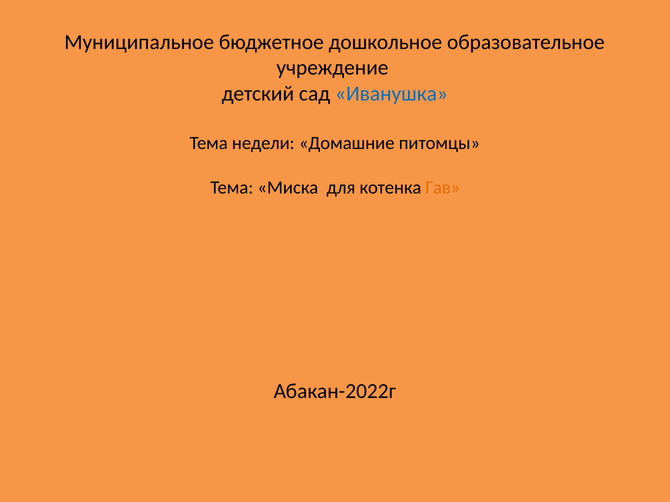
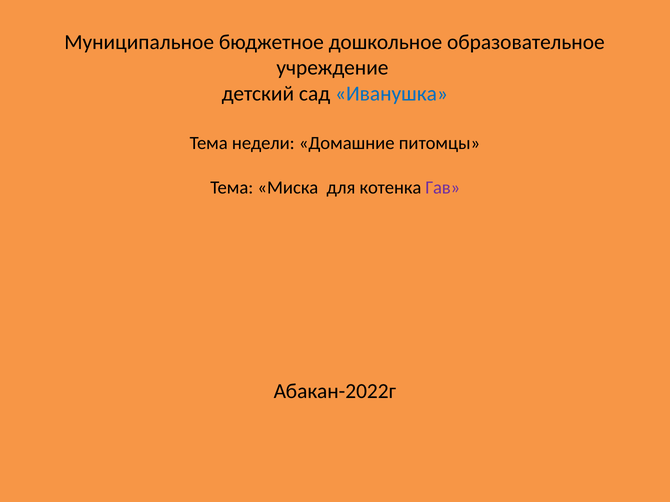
Гав colour: orange -> purple
